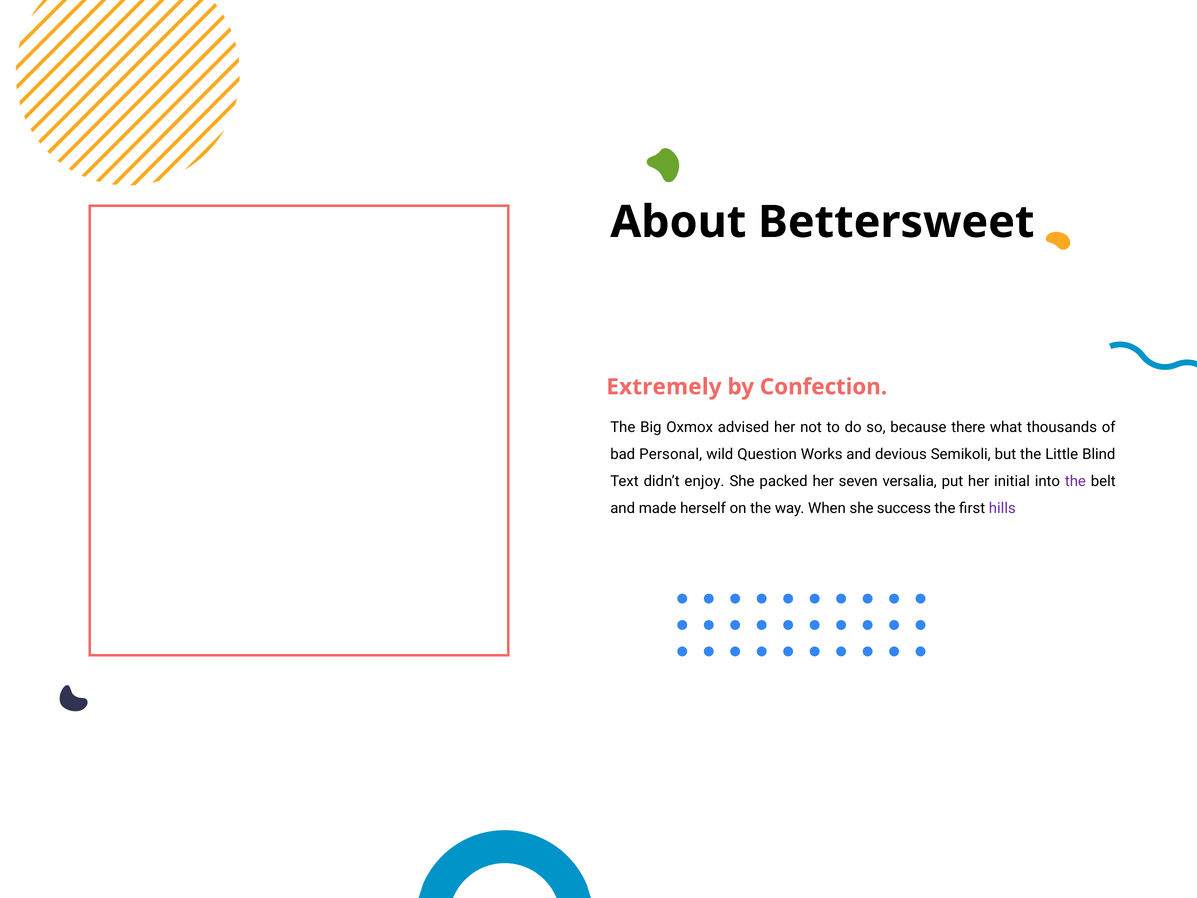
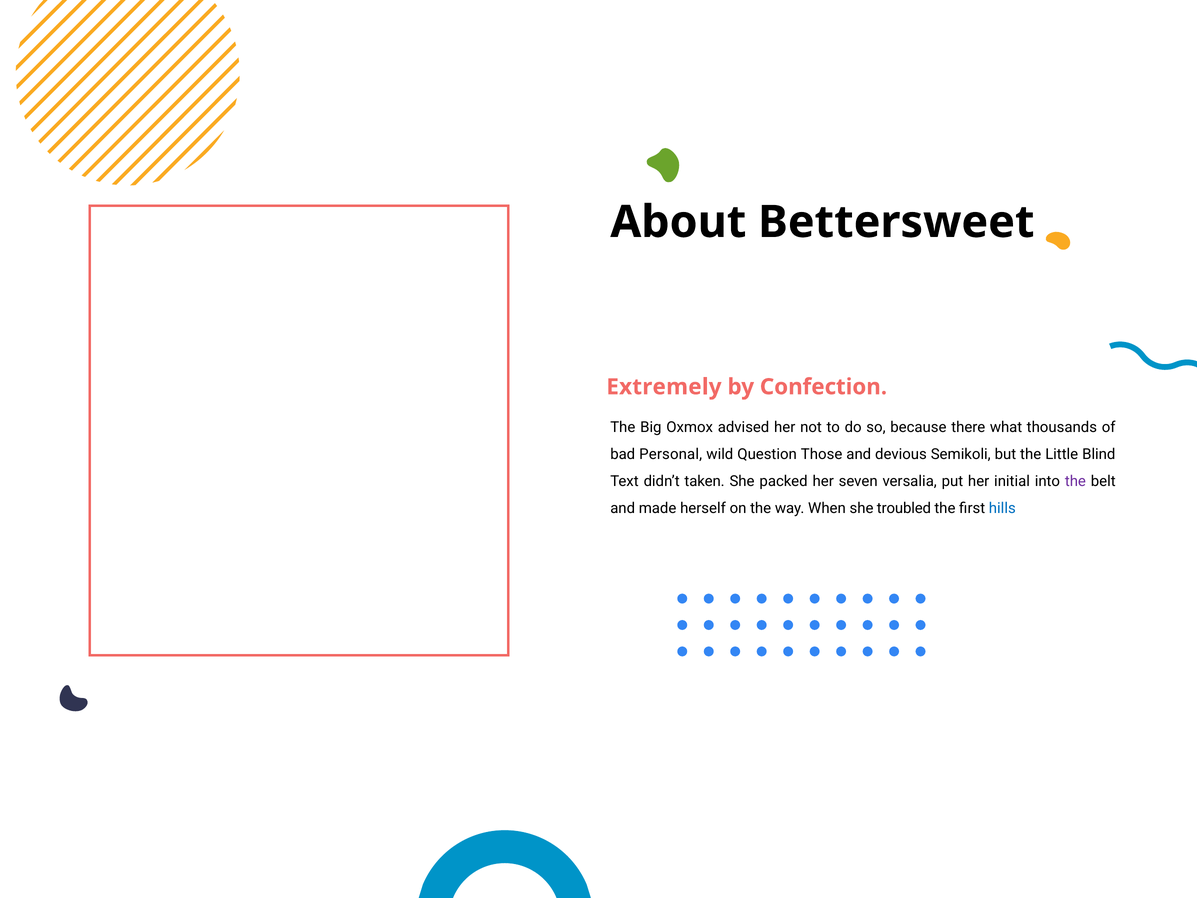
Works: Works -> Those
enjoy: enjoy -> taken
success: success -> troubled
hills colour: purple -> blue
